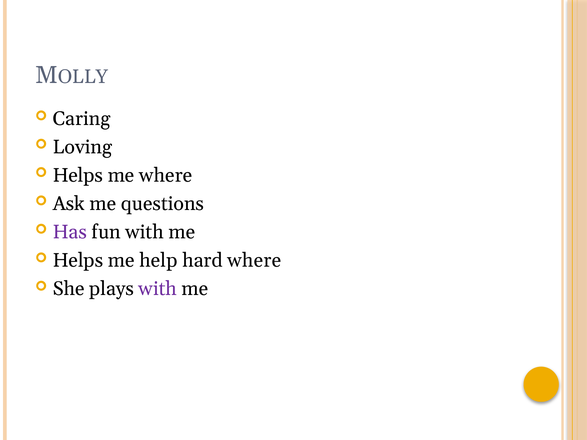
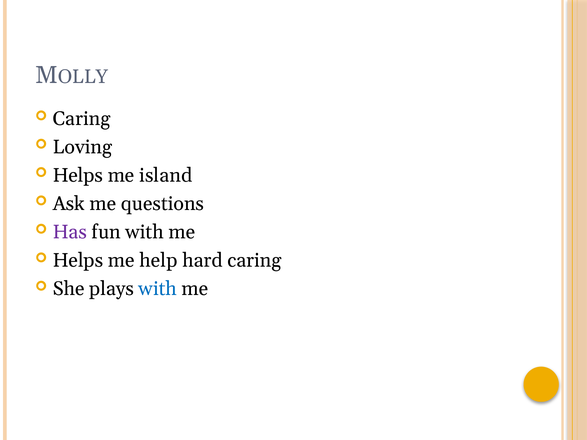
me where: where -> island
hard where: where -> caring
with at (158, 289) colour: purple -> blue
